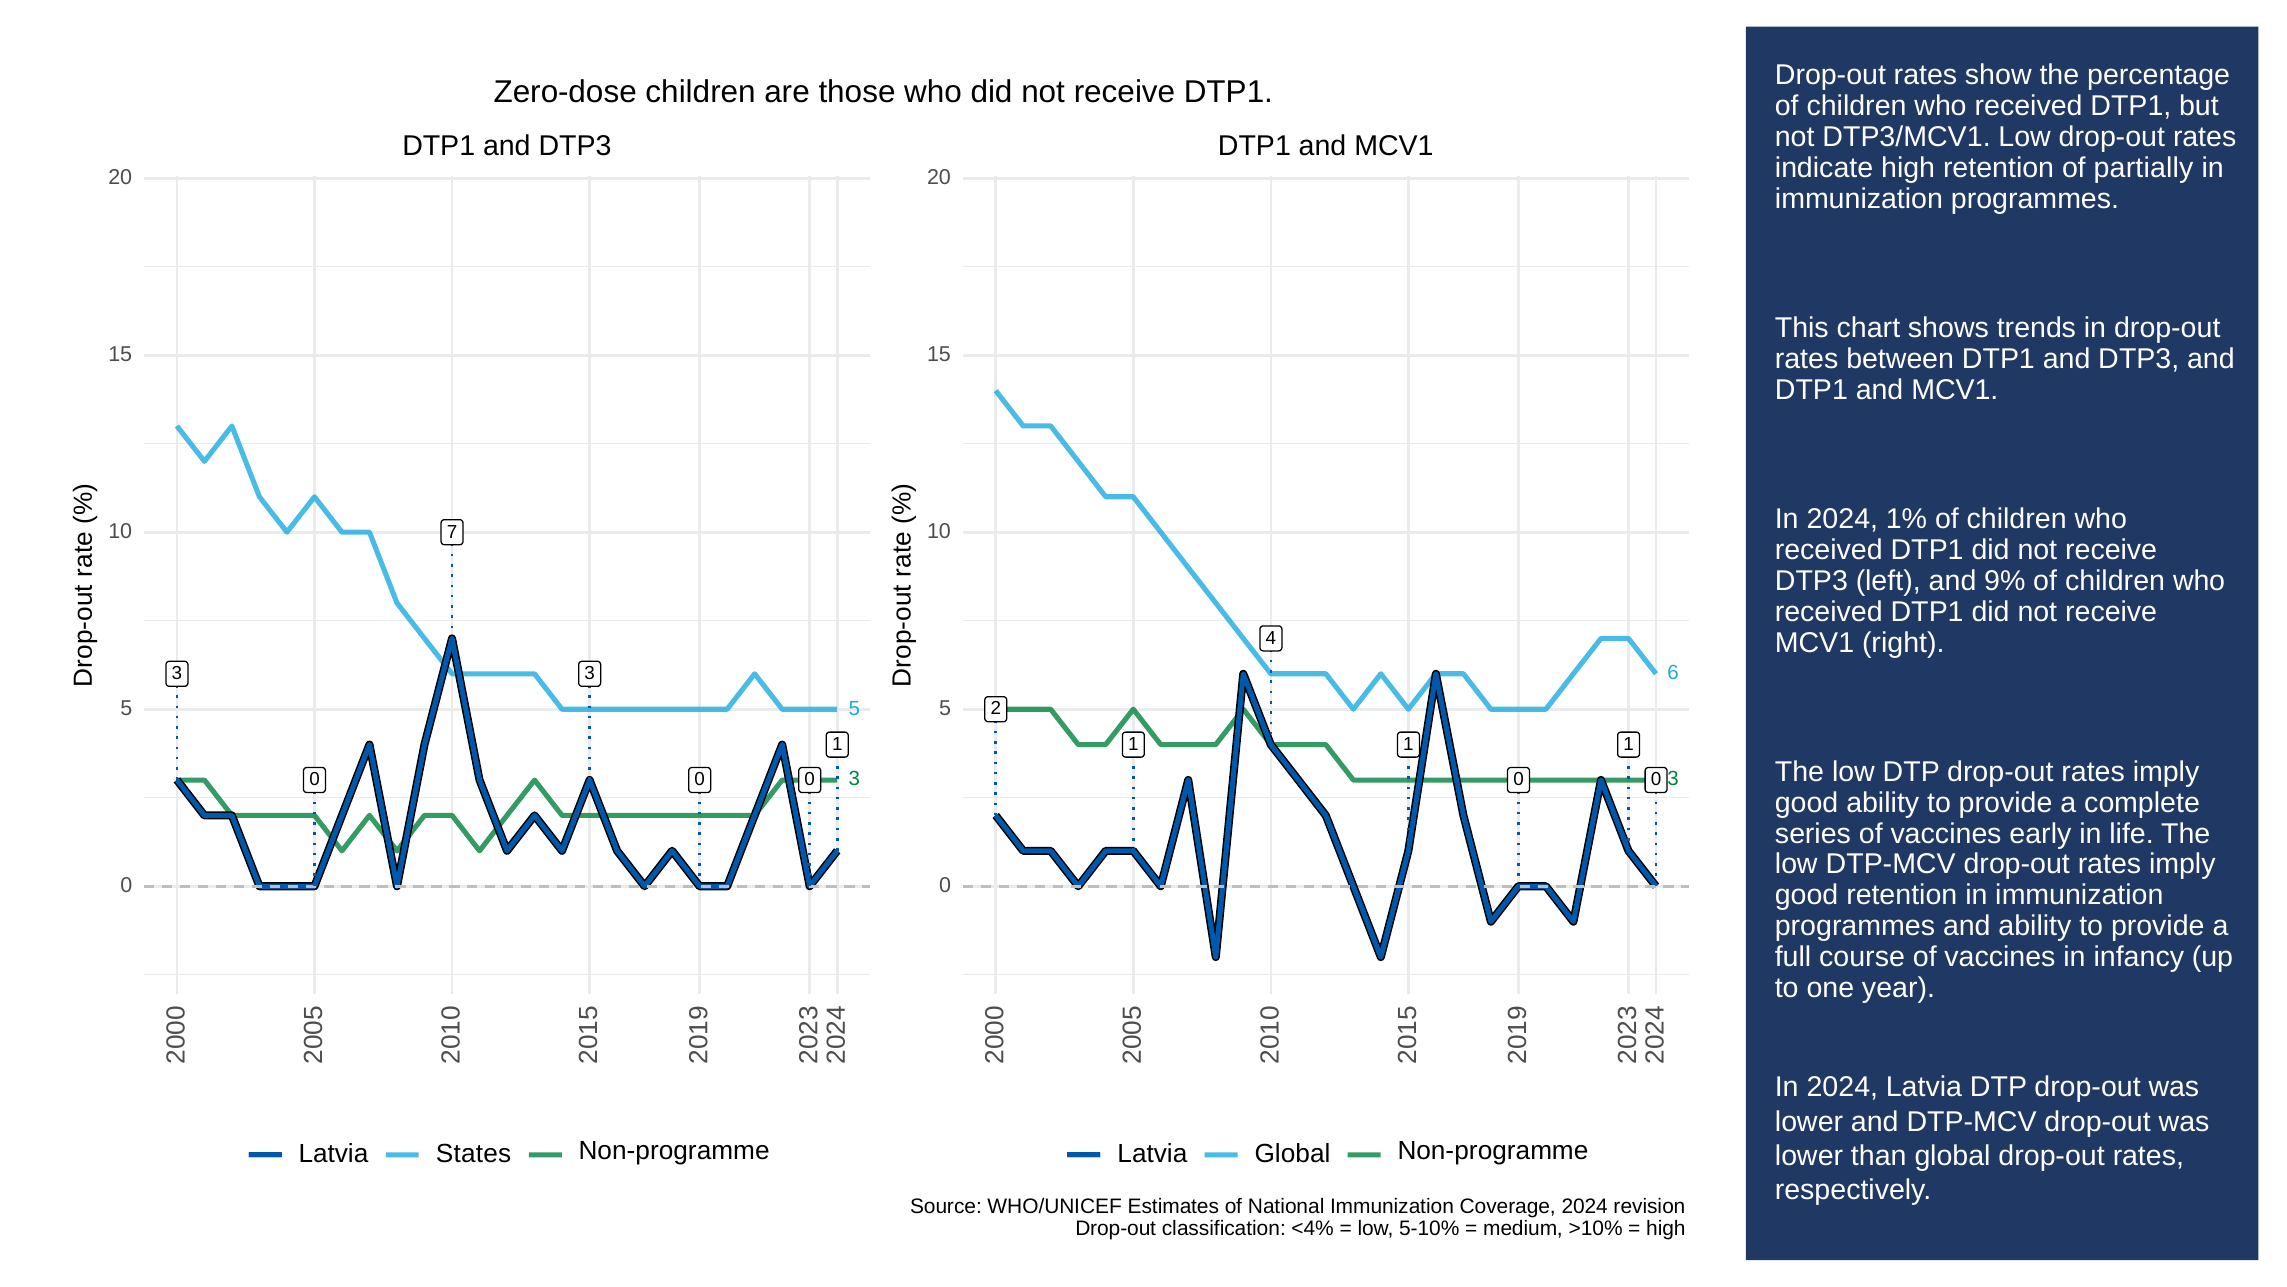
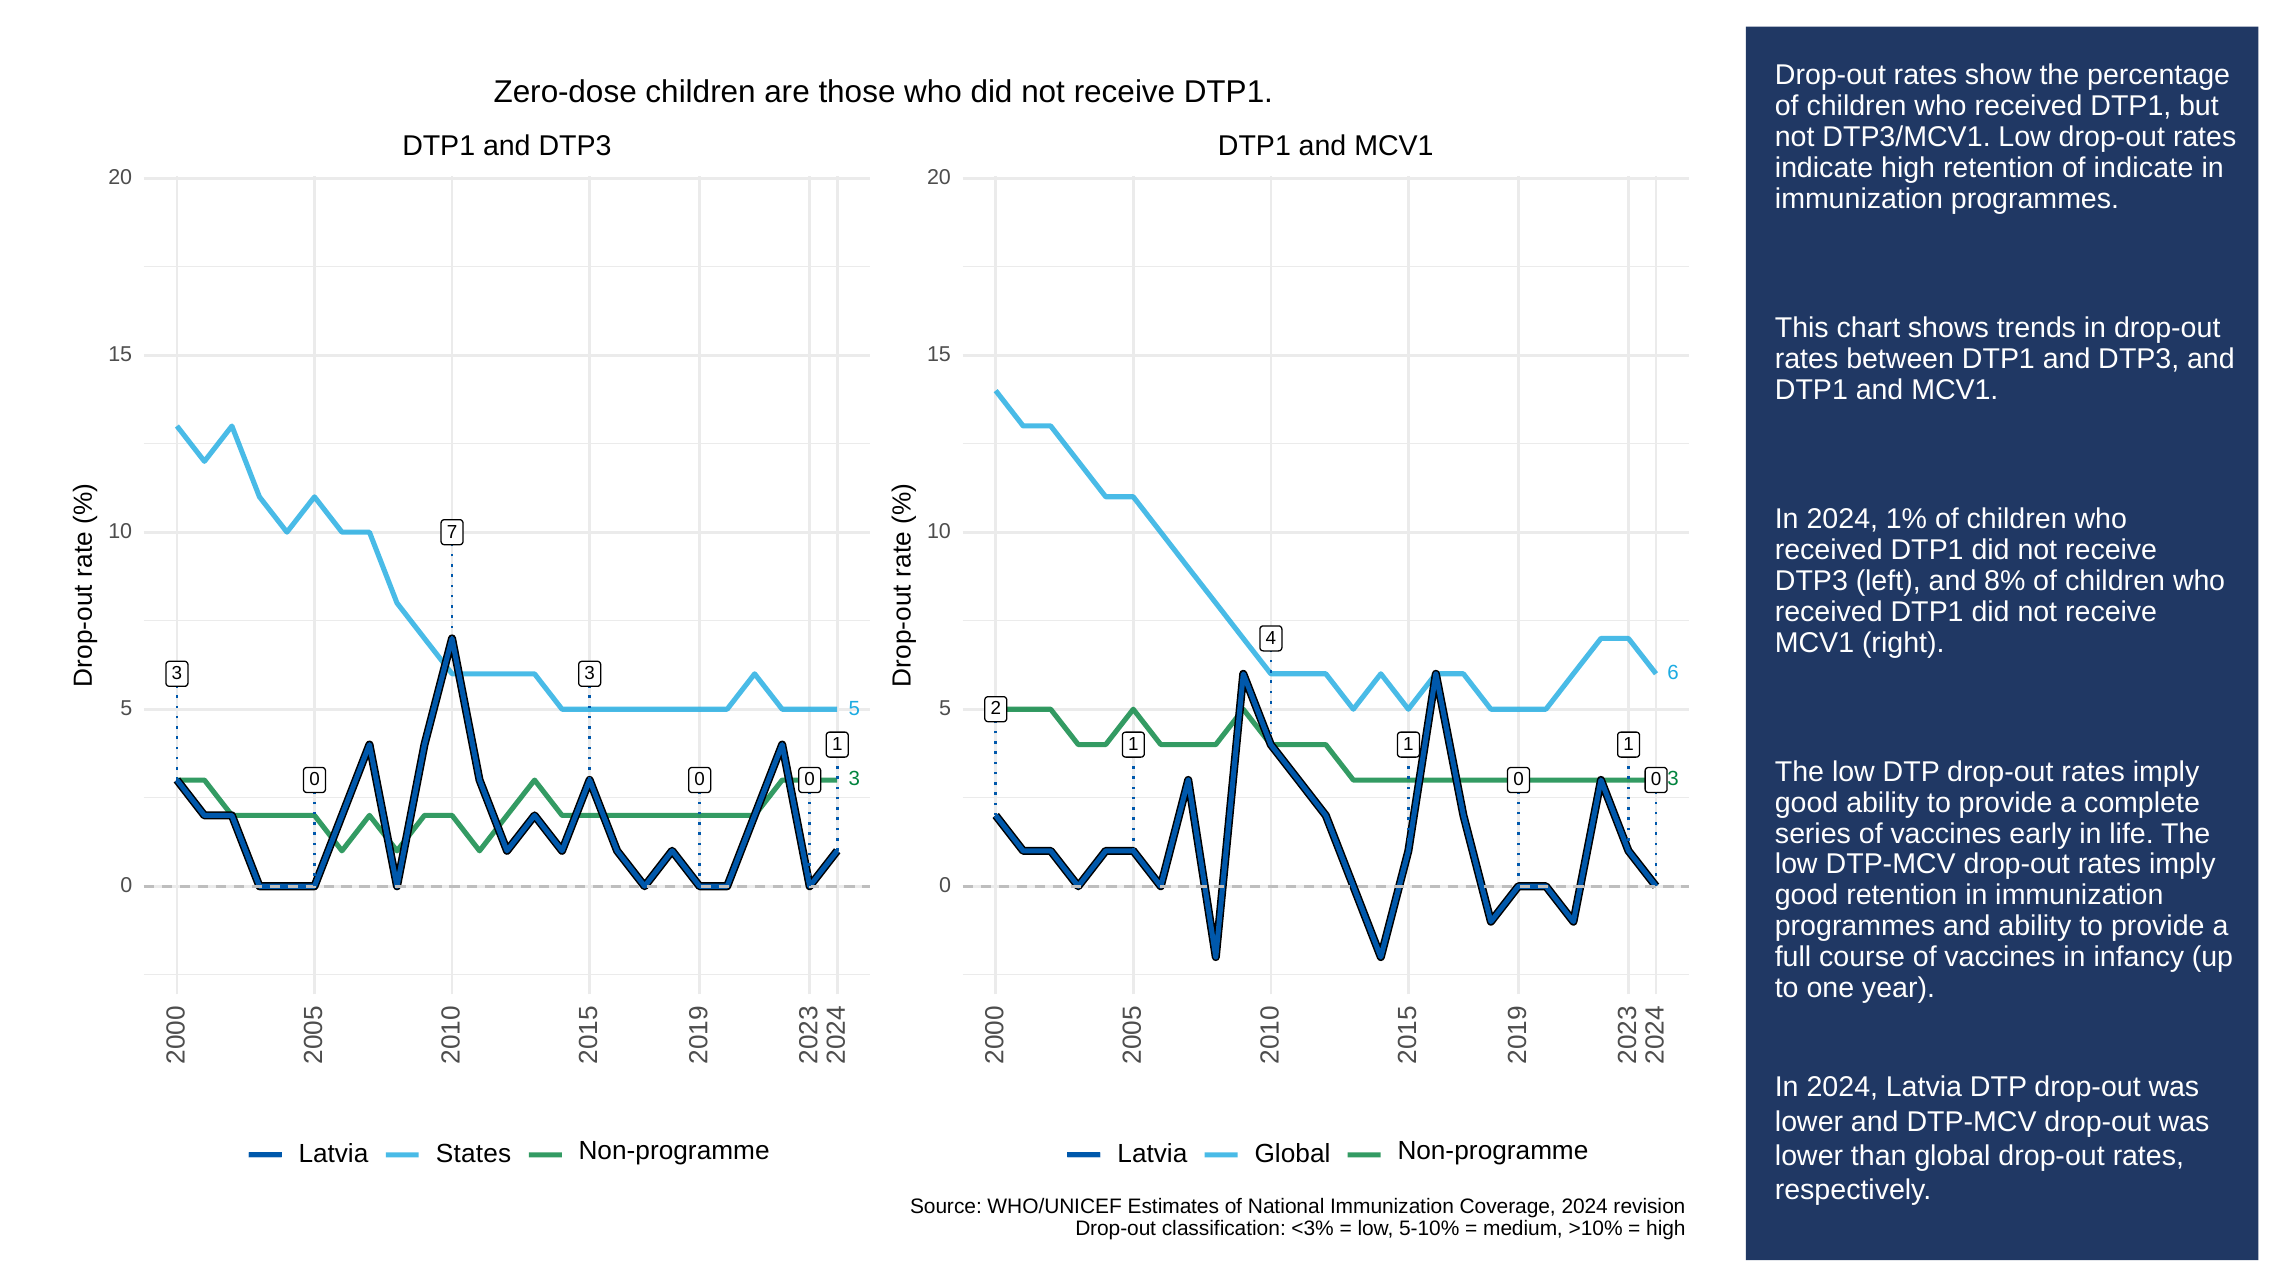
of partially: partially -> indicate
9%: 9% -> 8%
<4%: <4% -> <3%
